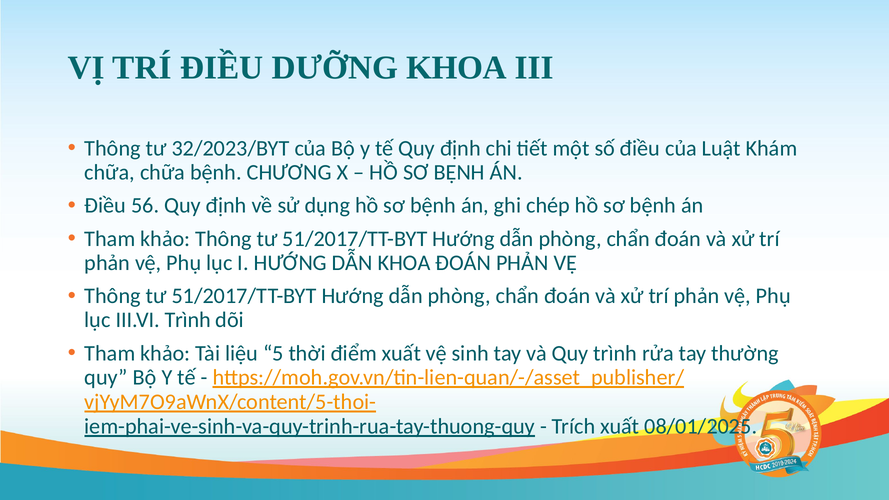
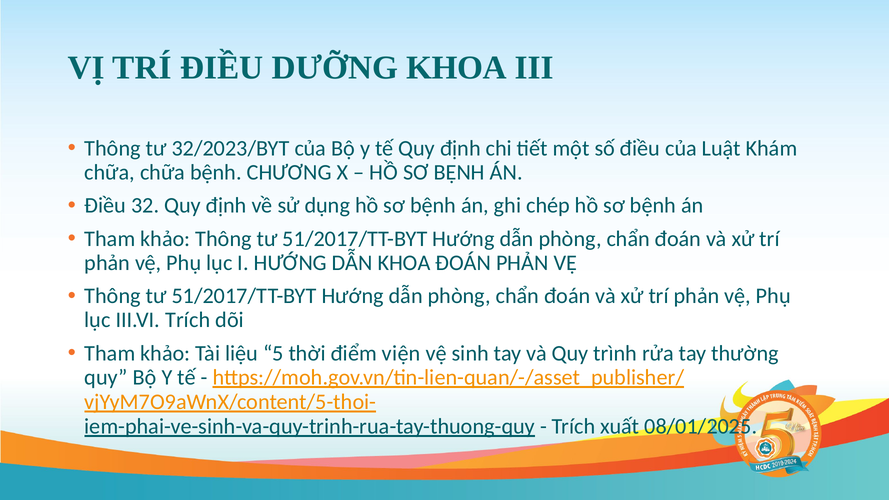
56: 56 -> 32
III.VI Trình: Trình -> Trích
điểm xuất: xuất -> viện
